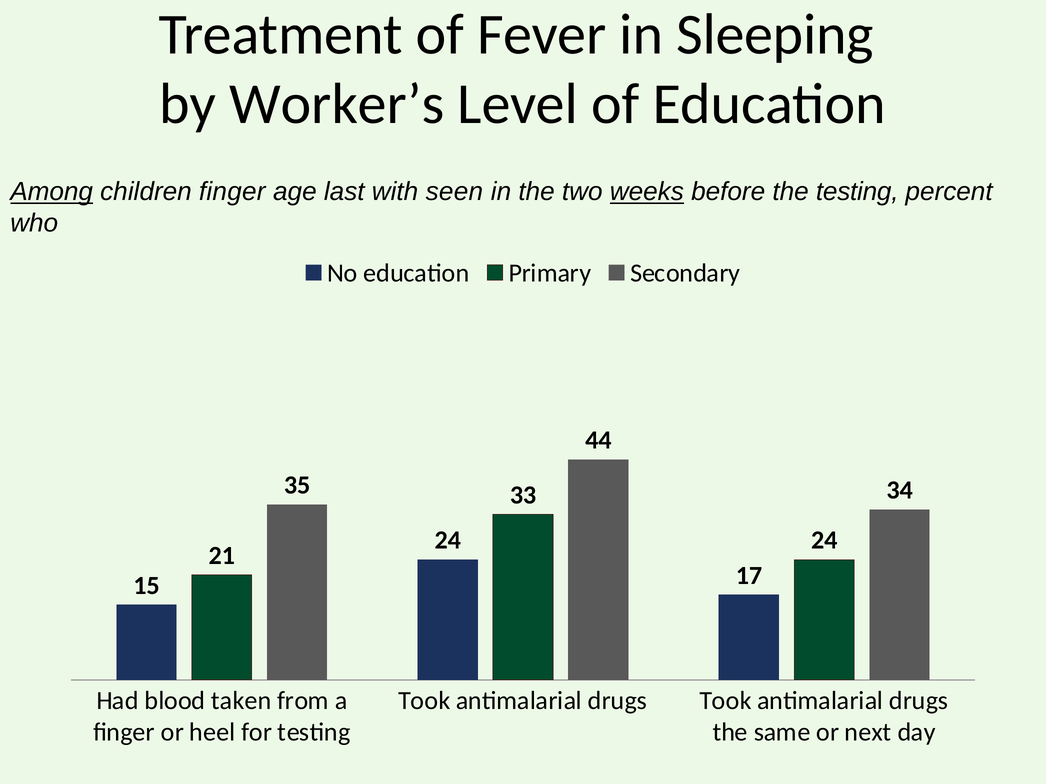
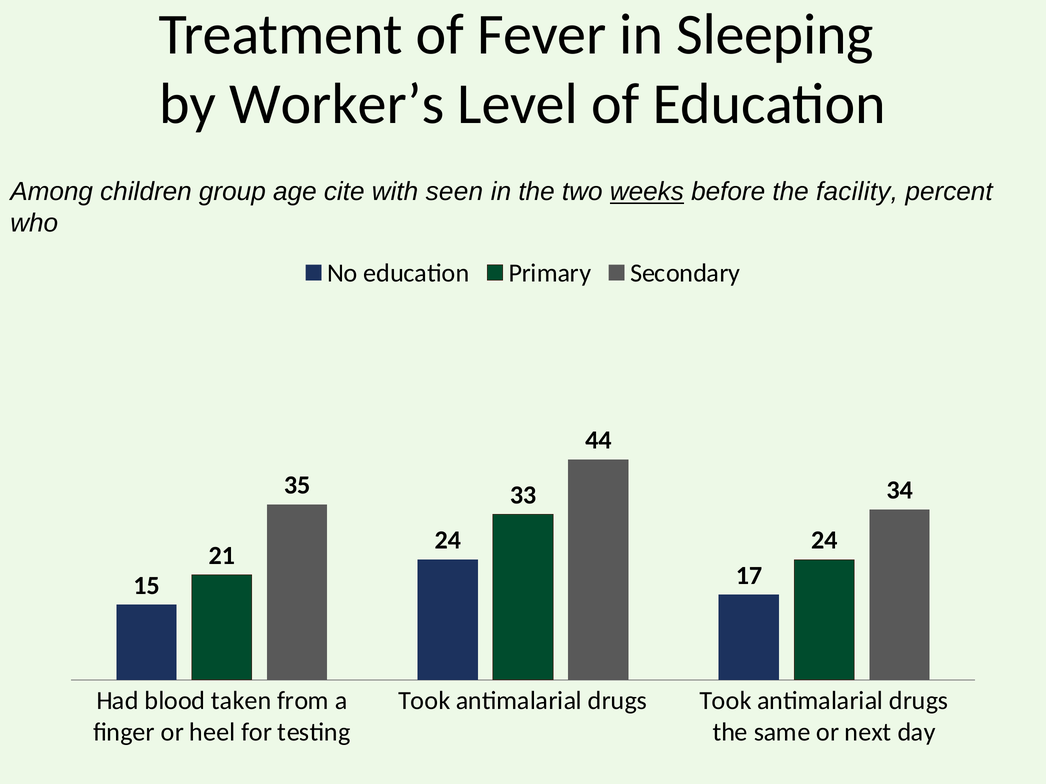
Among underline: present -> none
children finger: finger -> group
last: last -> cite
the testing: testing -> facility
